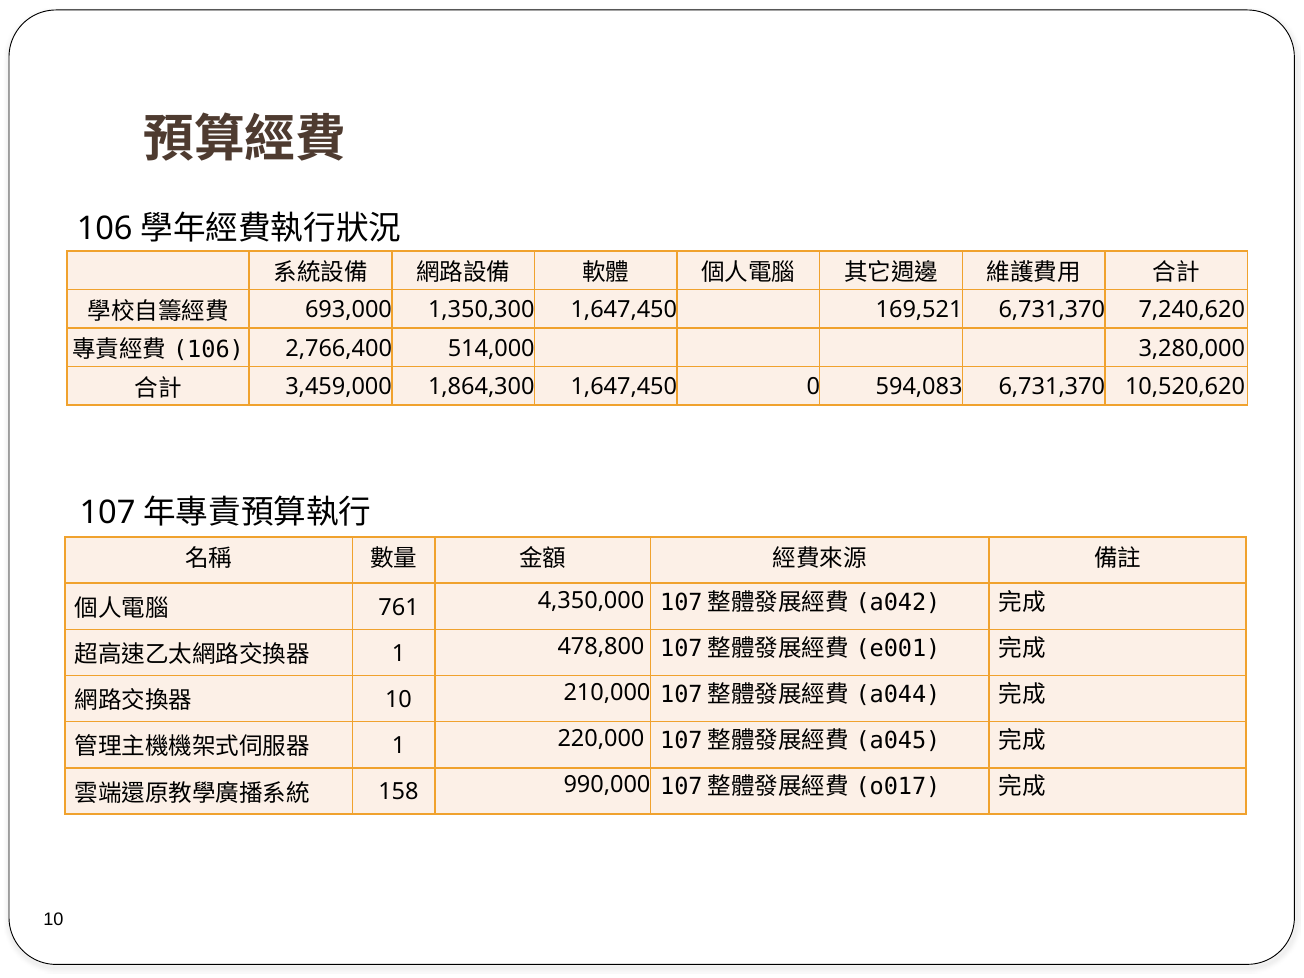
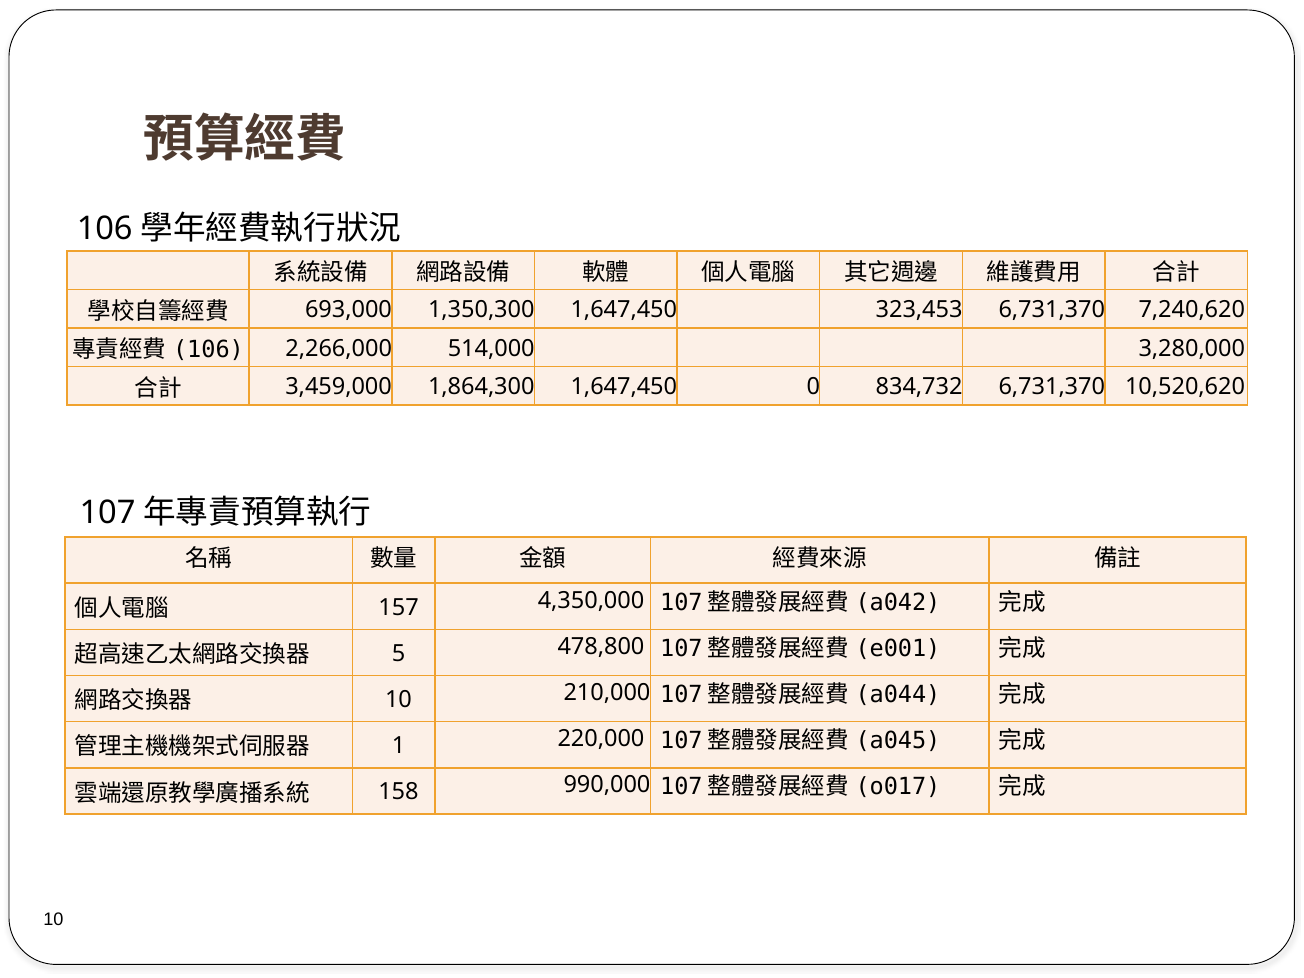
169,521: 169,521 -> 323,453
2,766,400: 2,766,400 -> 2,266,000
594,083: 594,083 -> 834,732
761: 761 -> 157
1 at (399, 654): 1 -> 5
